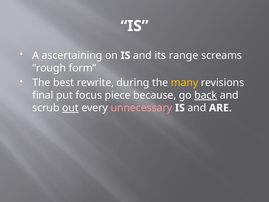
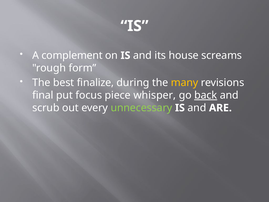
ascertaining: ascertaining -> complement
range: range -> house
rewrite: rewrite -> finalize
because: because -> whisper
out underline: present -> none
unnecessary colour: pink -> light green
